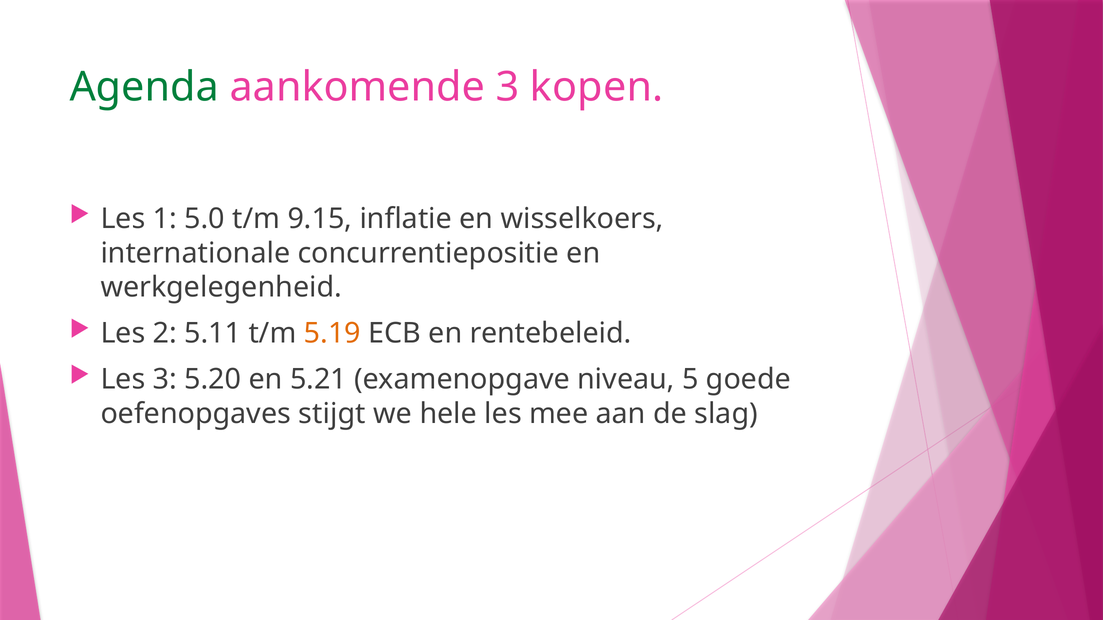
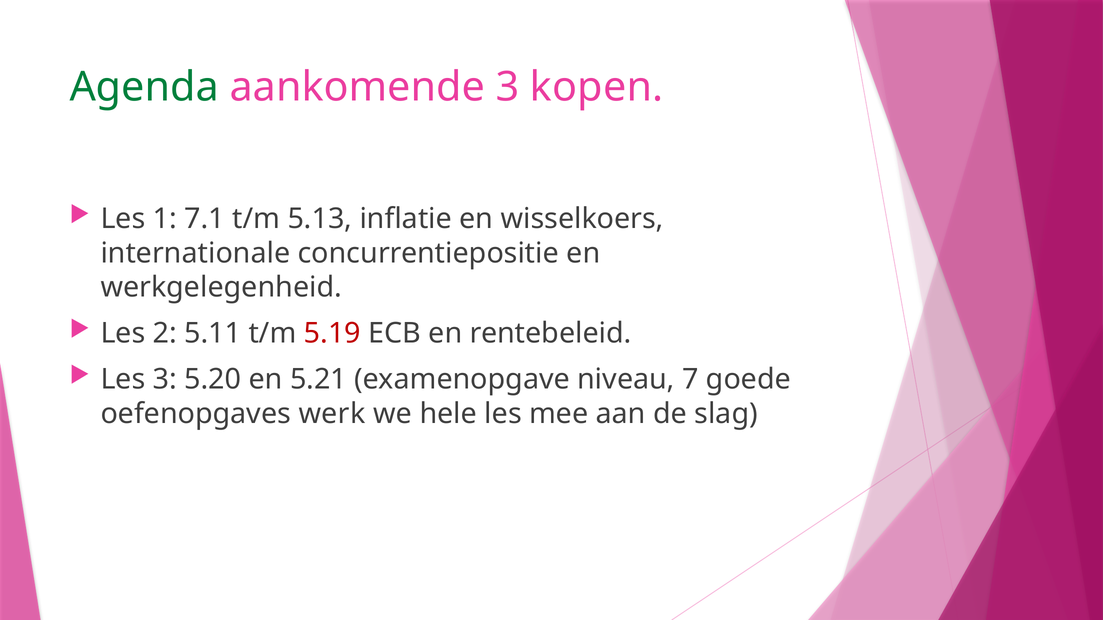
5.0: 5.0 -> 7.1
9.15: 9.15 -> 5.13
5.19 colour: orange -> red
5: 5 -> 7
stijgt: stijgt -> werk
